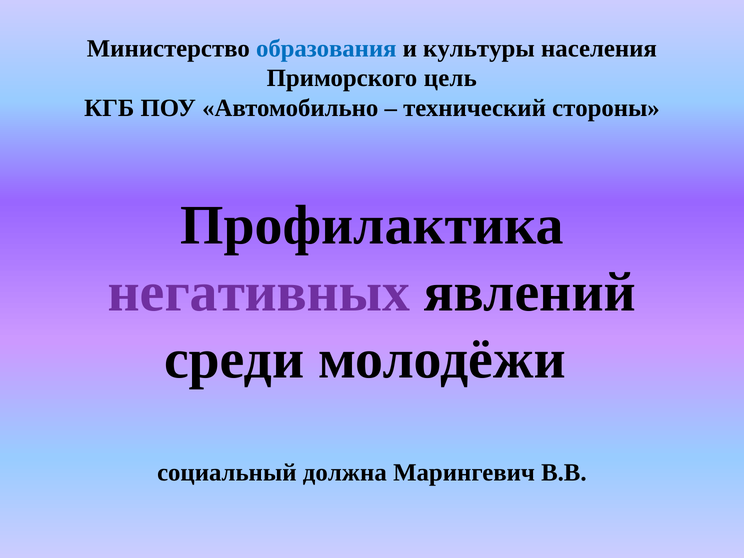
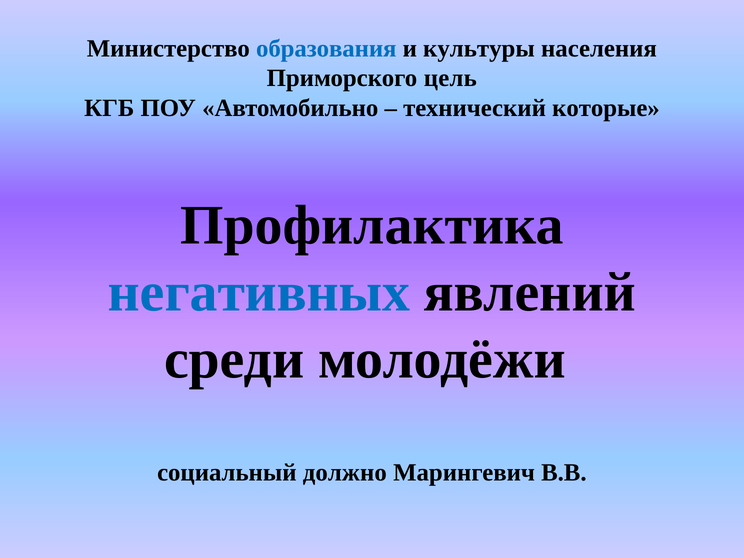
стороны: стороны -> которые
негативных colour: purple -> blue
должна: должна -> должно
